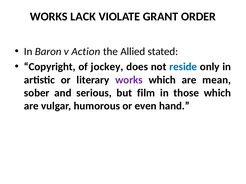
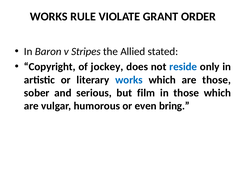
LACK: LACK -> RULE
Action: Action -> Stripes
works at (129, 80) colour: purple -> blue
are mean: mean -> those
hand: hand -> bring
